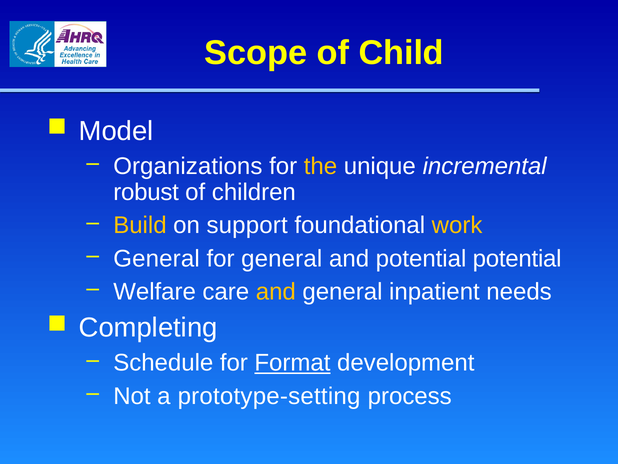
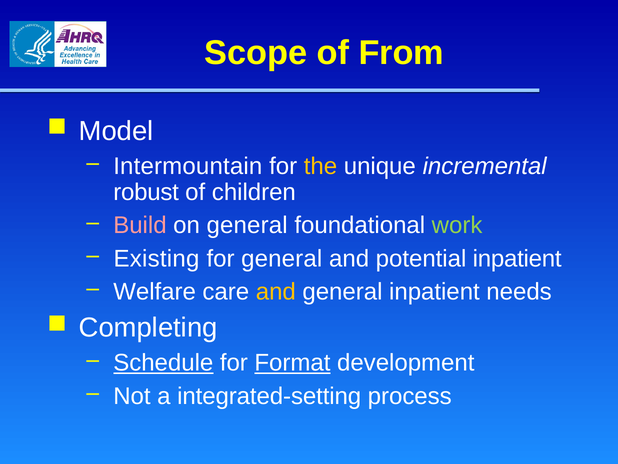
Child: Child -> From
Organizations: Organizations -> Intermountain
Build colour: yellow -> pink
on support: support -> general
work colour: yellow -> light green
General at (157, 258): General -> Existing
potential potential: potential -> inpatient
Schedule underline: none -> present
prototype-setting: prototype-setting -> integrated-setting
